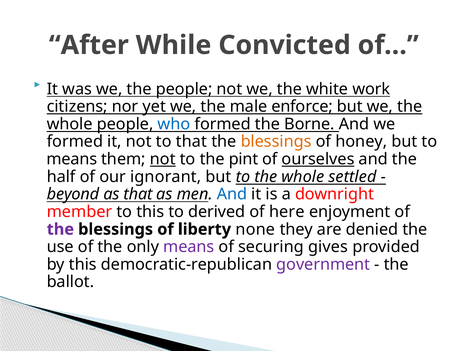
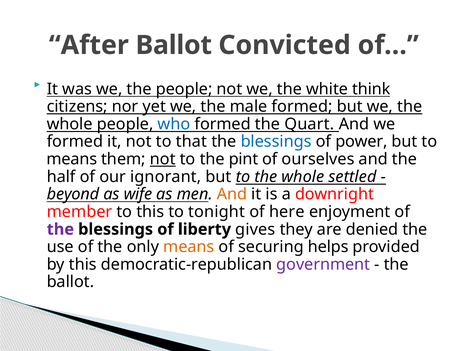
After While: While -> Ballot
work: work -> think
male enforce: enforce -> formed
Borne: Borne -> Quart
blessings at (276, 142) colour: orange -> blue
honey: honey -> power
ourselves underline: present -> none
as that: that -> wife
And at (232, 194) colour: blue -> orange
derived: derived -> tonight
none: none -> gives
means at (189, 247) colour: purple -> orange
gives: gives -> helps
